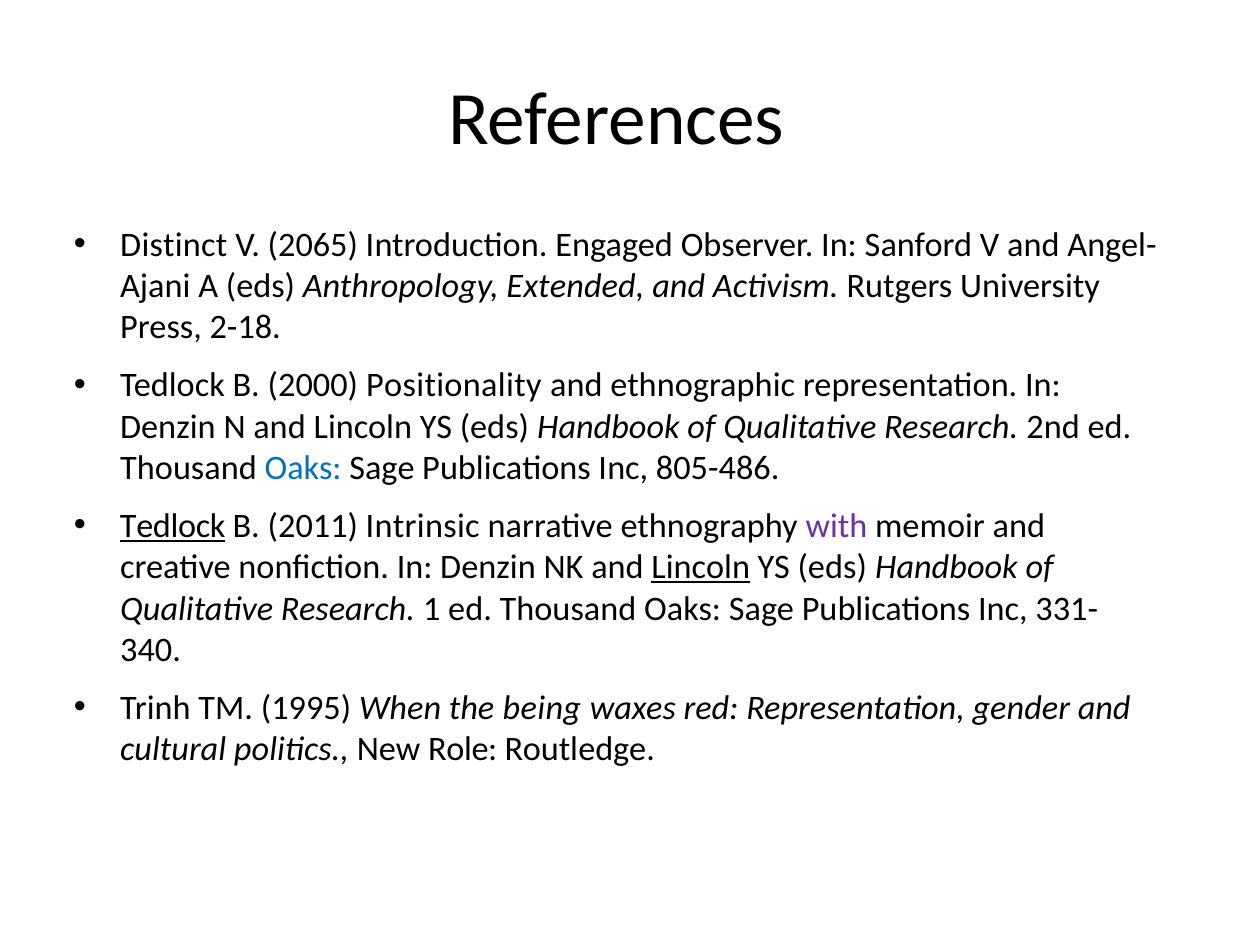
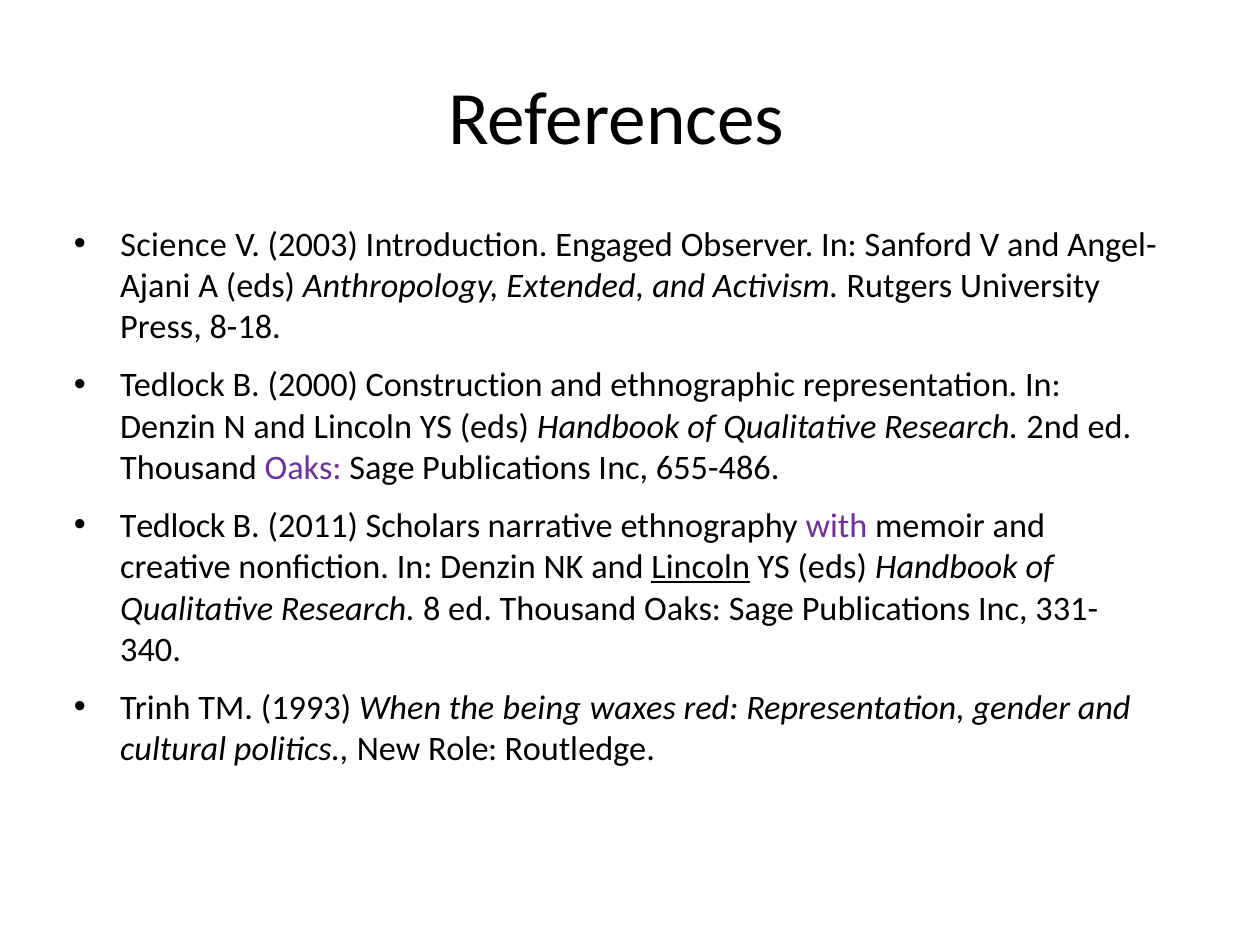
Distinct: Distinct -> Science
2065: 2065 -> 2003
2-18: 2-18 -> 8-18
Positionality: Positionality -> Construction
Oaks at (303, 468) colour: blue -> purple
805-486: 805-486 -> 655-486
Tedlock at (173, 526) underline: present -> none
Intrinsic: Intrinsic -> Scholars
1: 1 -> 8
1995: 1995 -> 1993
